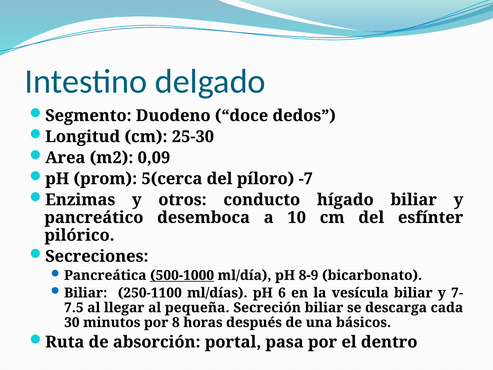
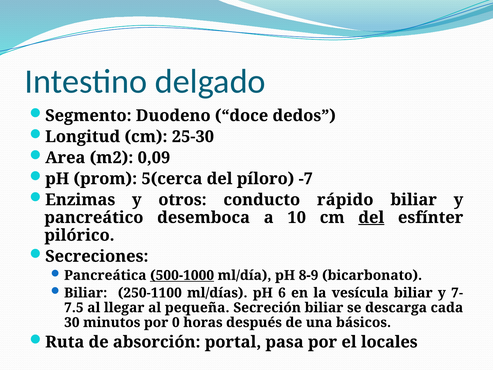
hígado: hígado -> rápido
del at (371, 217) underline: none -> present
8: 8 -> 0
dentro: dentro -> locales
